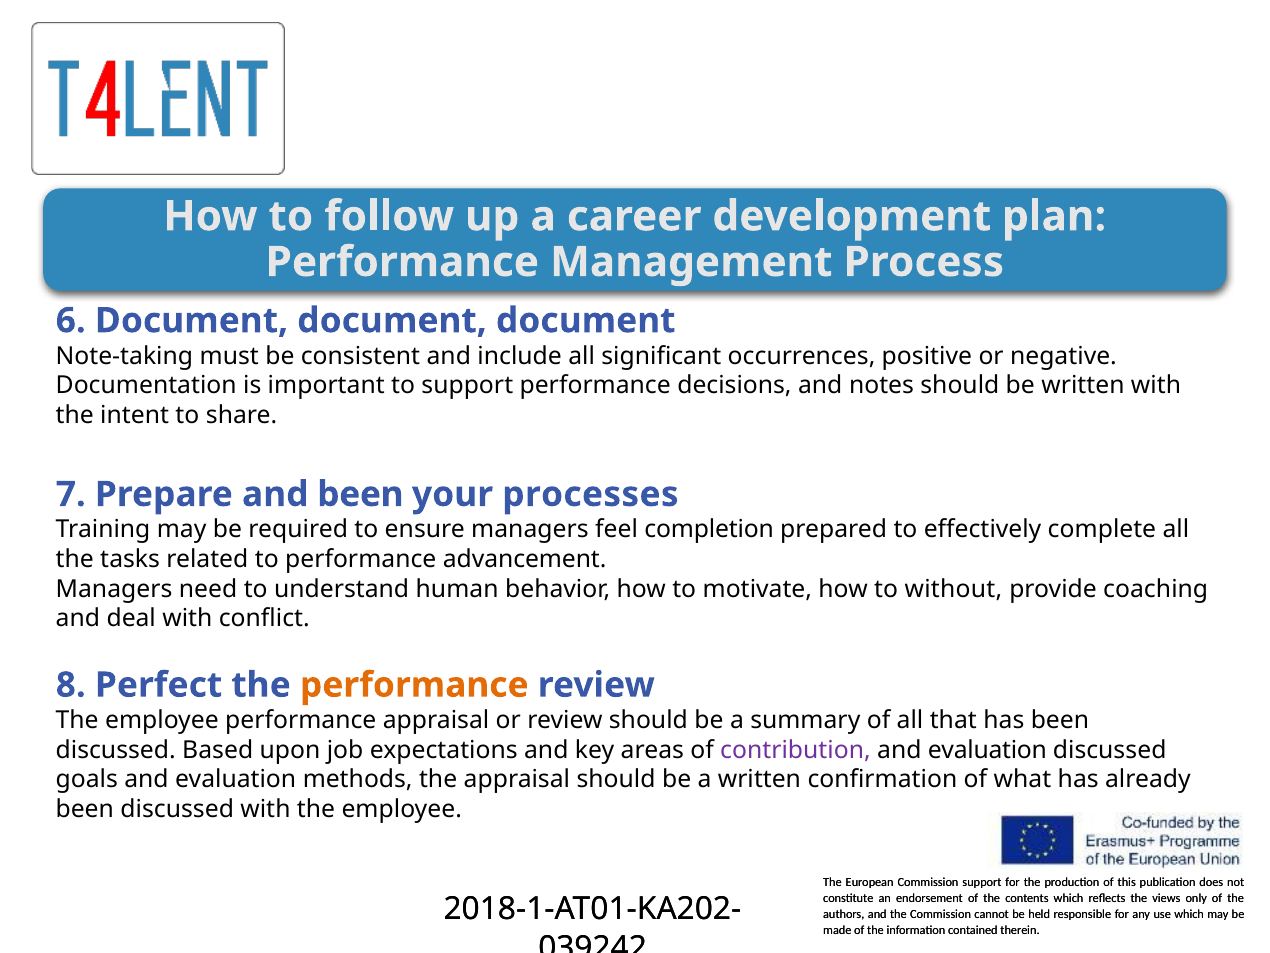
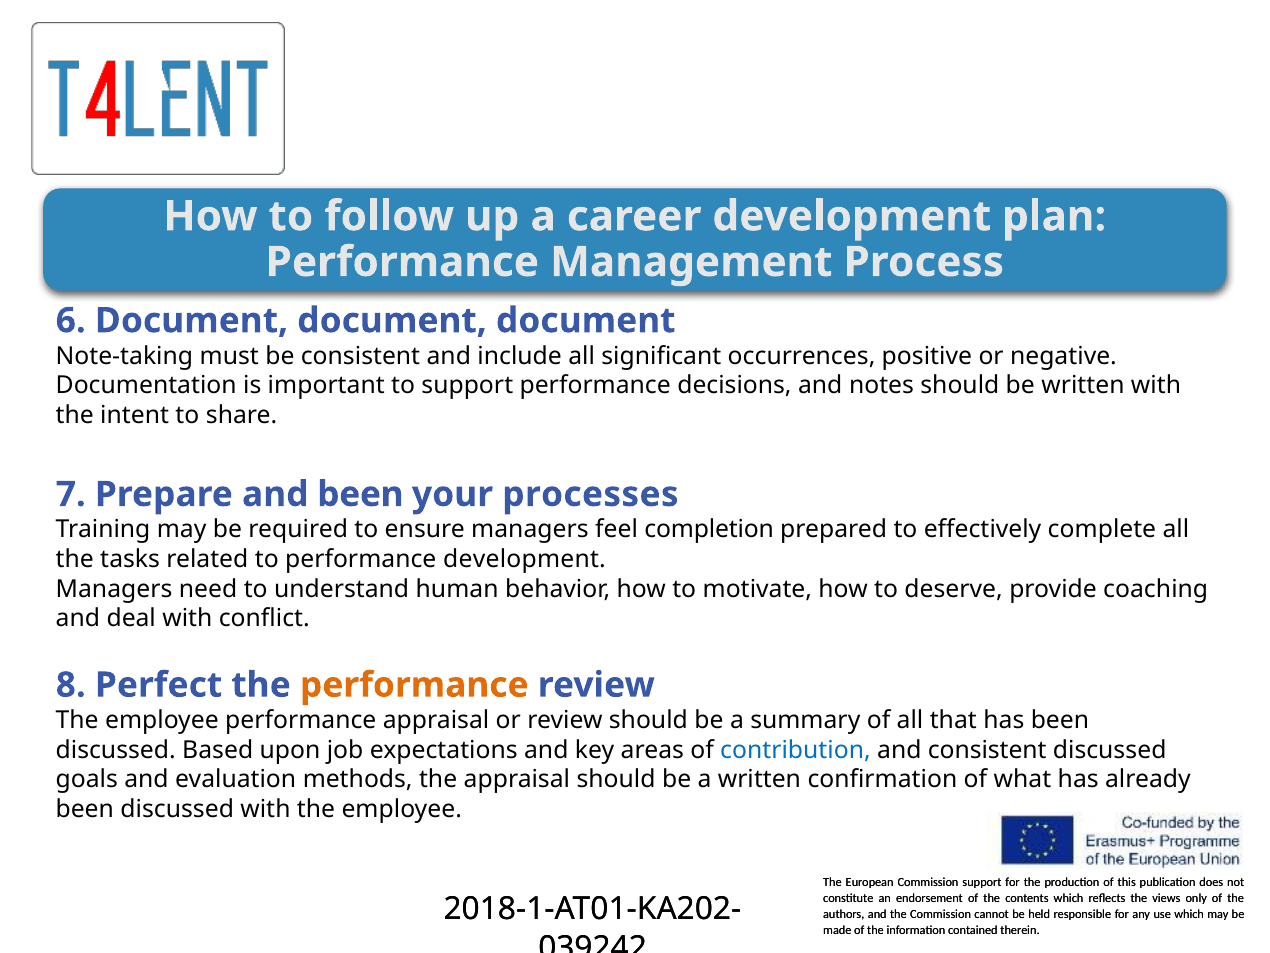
performance advancement: advancement -> development
without: without -> deserve
contribution colour: purple -> blue
evaluation at (987, 750): evaluation -> consistent
